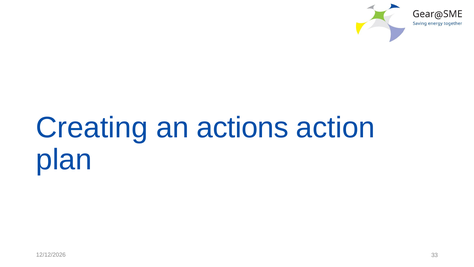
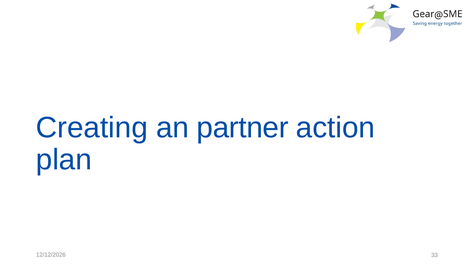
actions: actions -> partner
